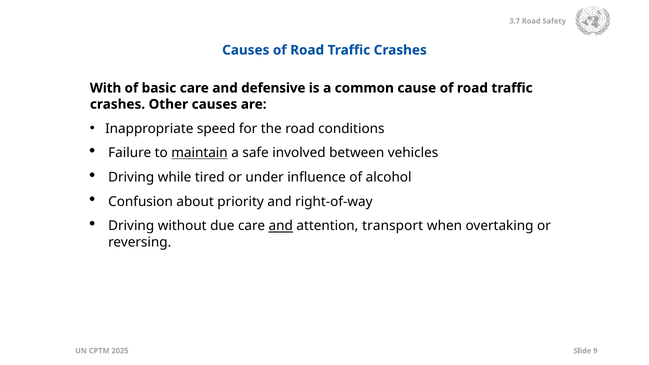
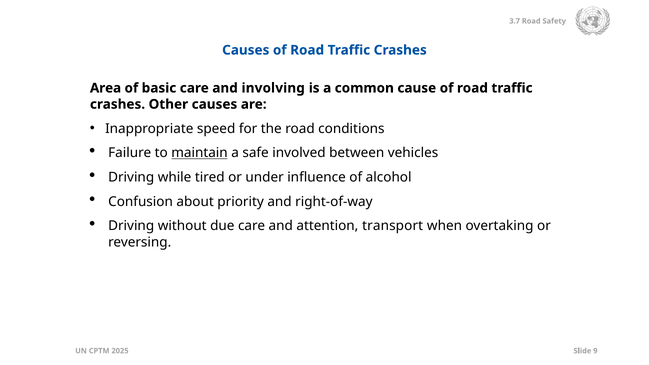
With: With -> Area
defensive: defensive -> involving
and at (281, 226) underline: present -> none
